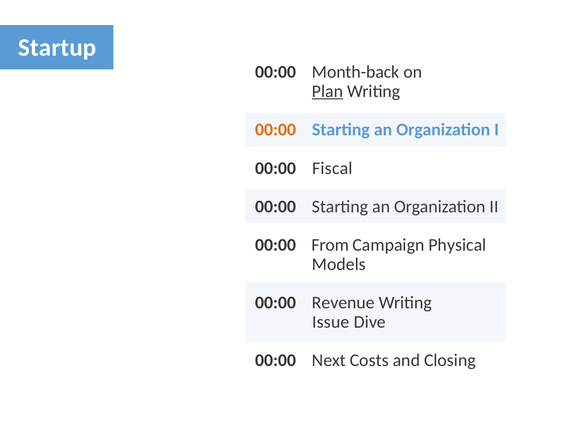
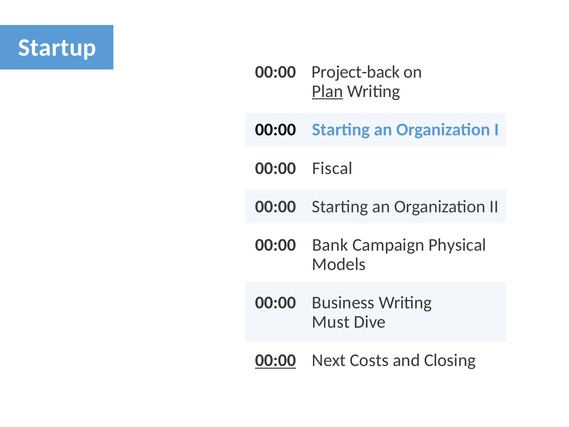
Month-back: Month-back -> Project-back
00:00 at (276, 130) colour: orange -> black
From: From -> Bank
Revenue: Revenue -> Business
Issue: Issue -> Must
00:00 at (276, 360) underline: none -> present
